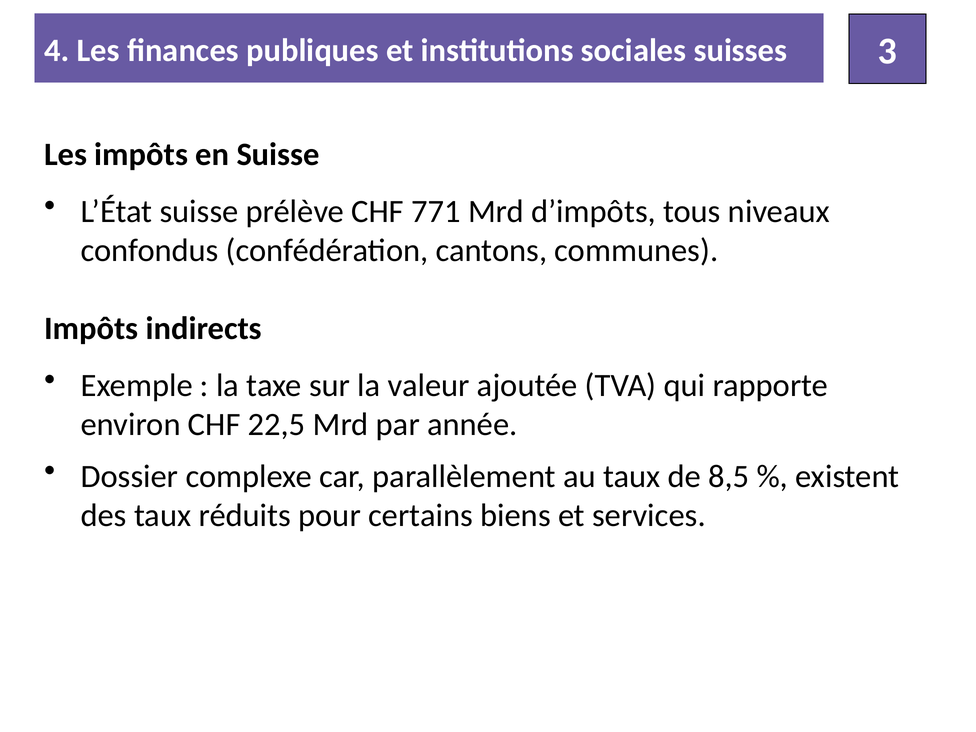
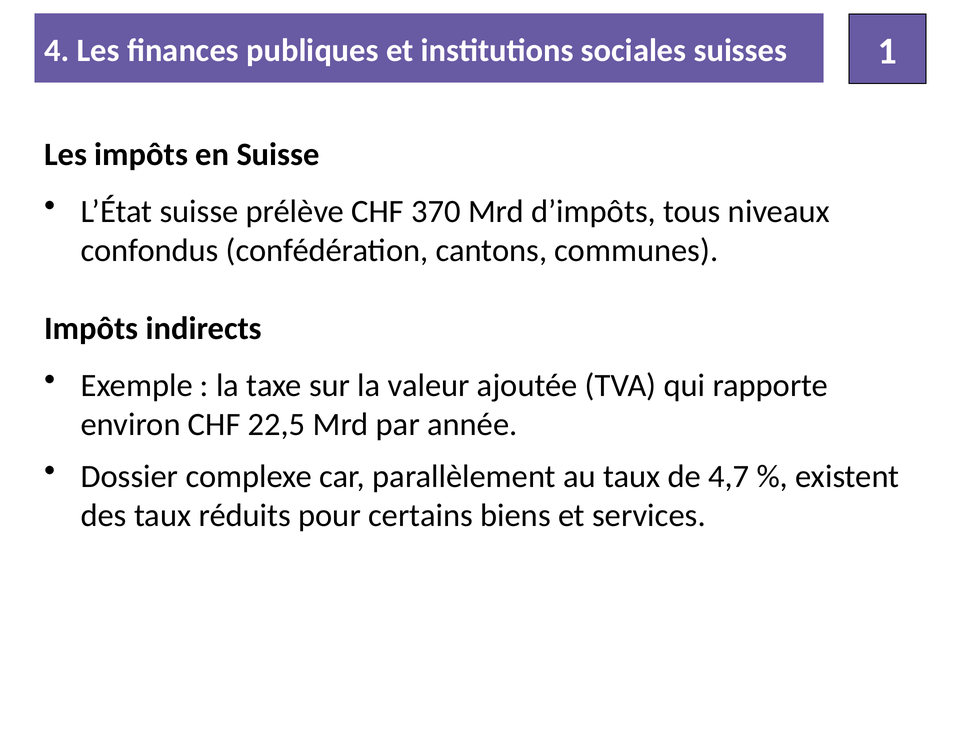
3: 3 -> 1
771: 771 -> 370
8,5: 8,5 -> 4,7
